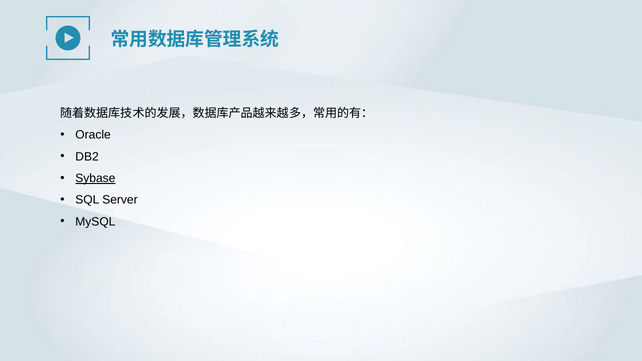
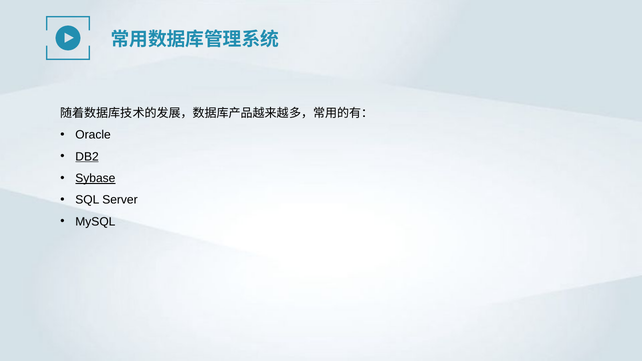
DB2 underline: none -> present
